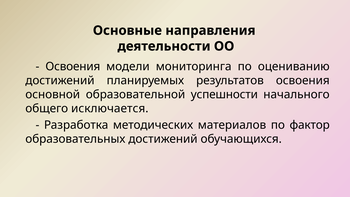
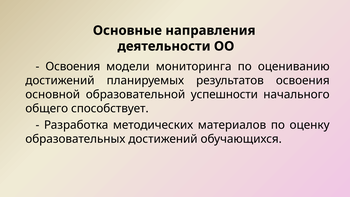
исключается: исключается -> способствует
фактор: фактор -> оценку
